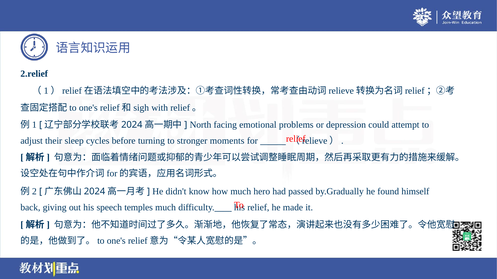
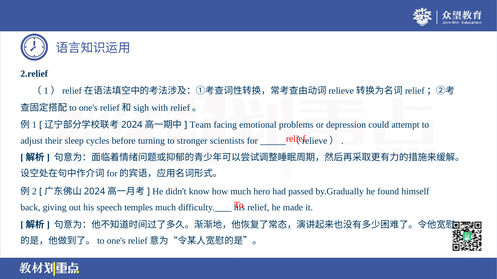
North: North -> Team
moments: moments -> scientists
